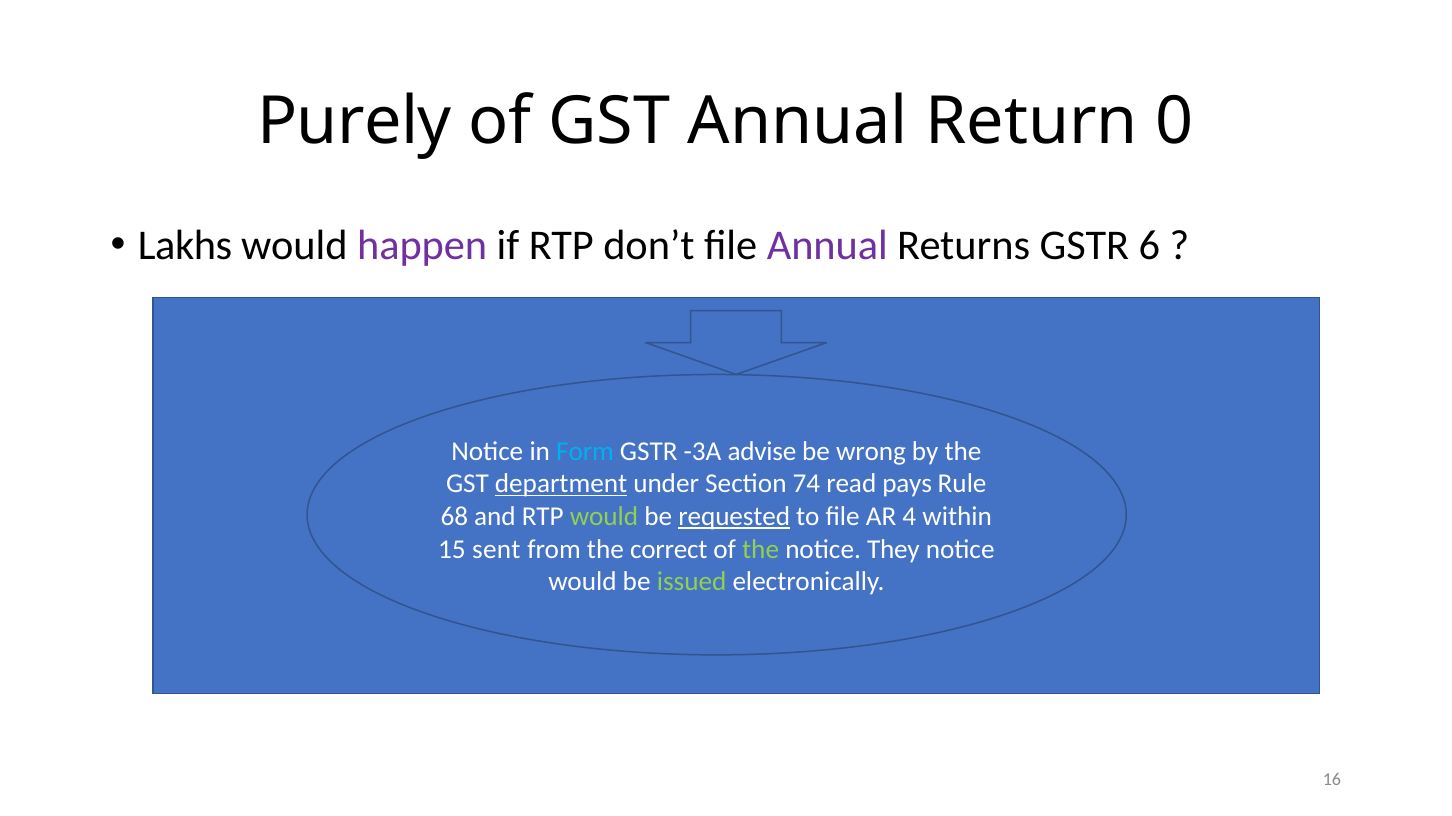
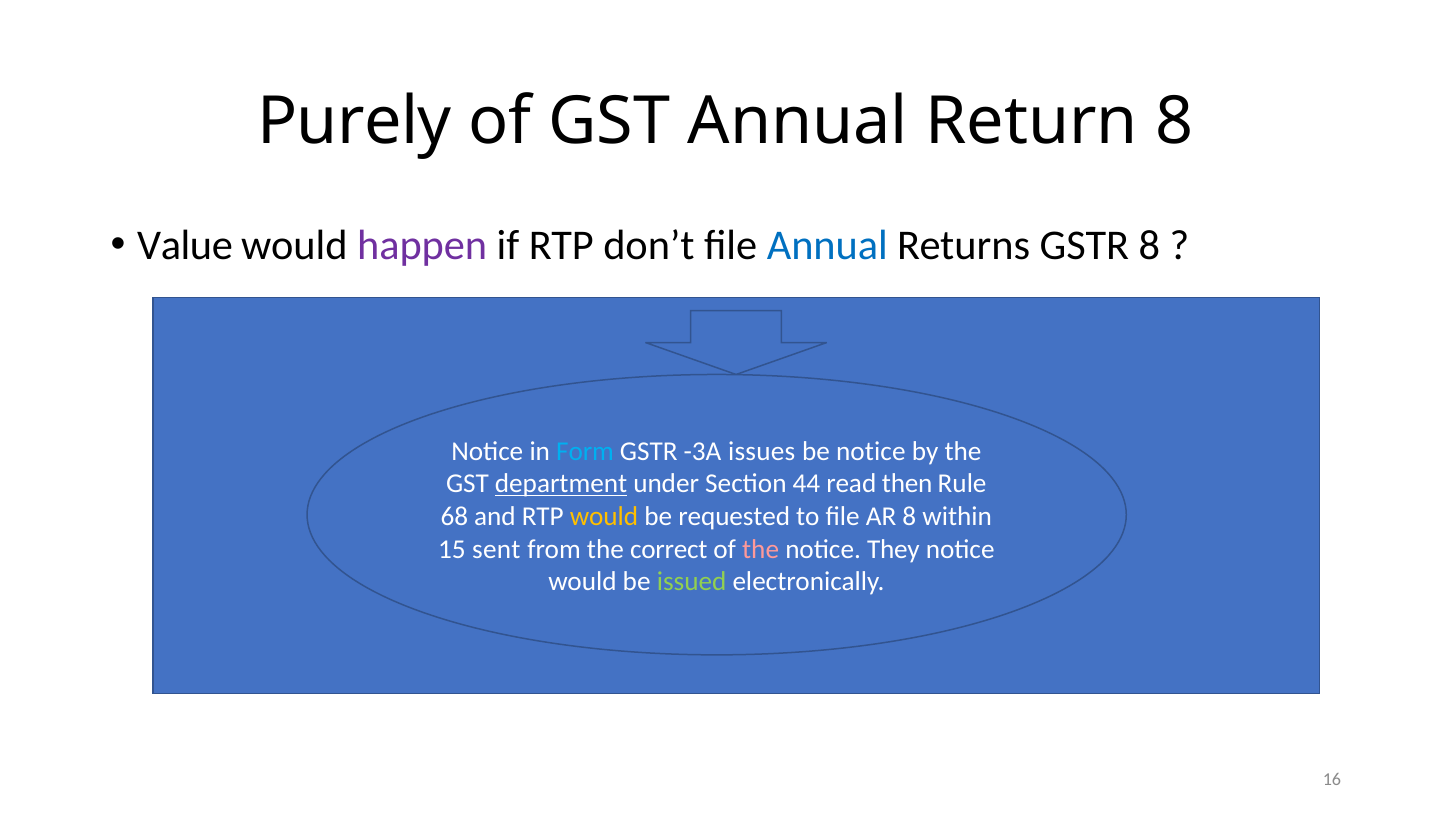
Return 0: 0 -> 8
Lakhs: Lakhs -> Value
Annual at (827, 245) colour: purple -> blue
GSTR 6: 6 -> 8
advise: advise -> issues
be wrong: wrong -> notice
74: 74 -> 44
pays: pays -> then
would at (604, 517) colour: light green -> yellow
requested underline: present -> none
AR 4: 4 -> 8
the at (761, 550) colour: light green -> pink
